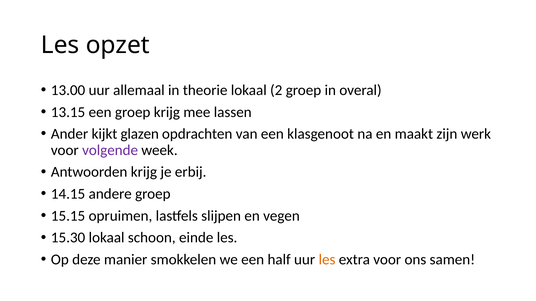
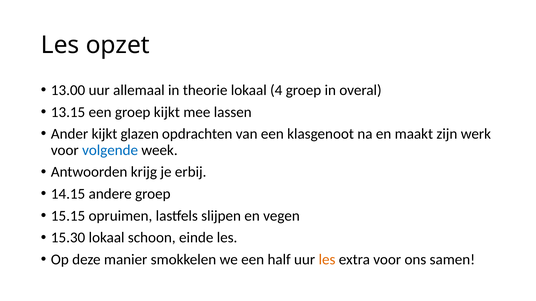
2: 2 -> 4
groep krijg: krijg -> kijkt
volgende colour: purple -> blue
